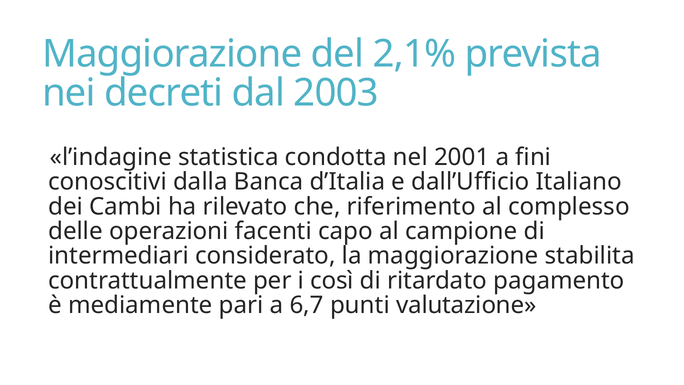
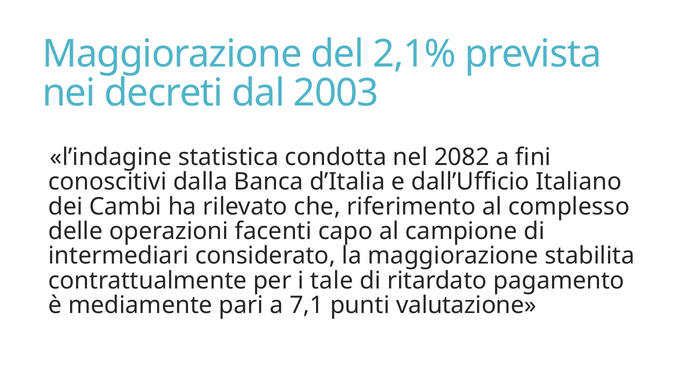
2001: 2001 -> 2082
così: così -> tale
6,7: 6,7 -> 7,1
